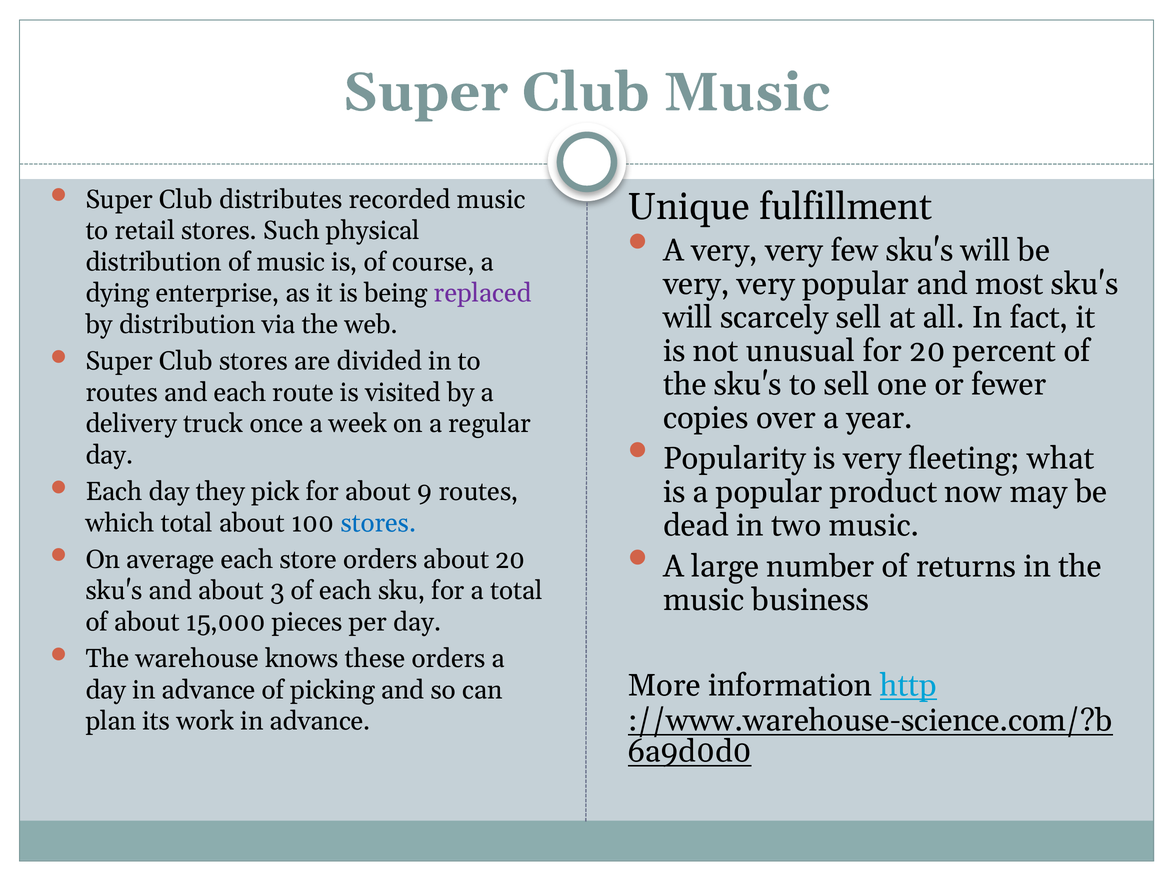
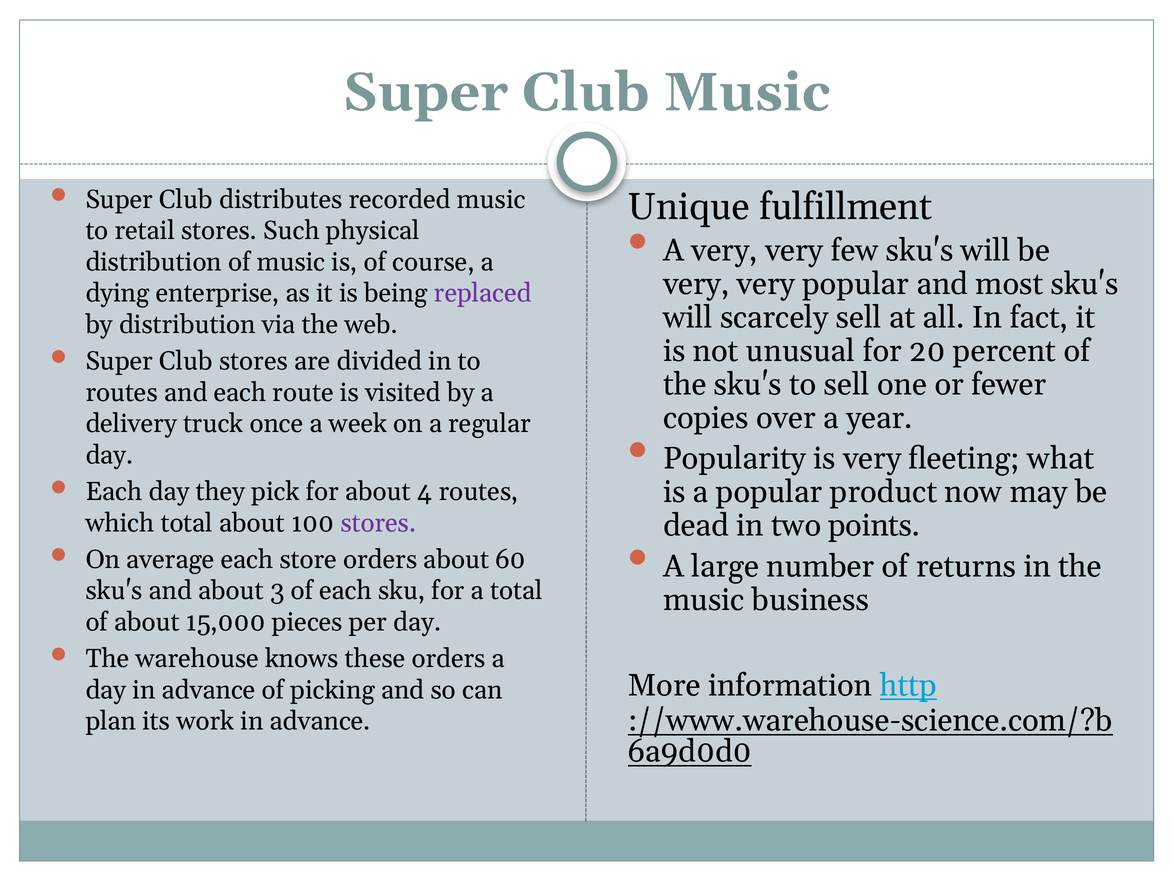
9: 9 -> 4
stores at (378, 523) colour: blue -> purple
two music: music -> points
about 20: 20 -> 60
